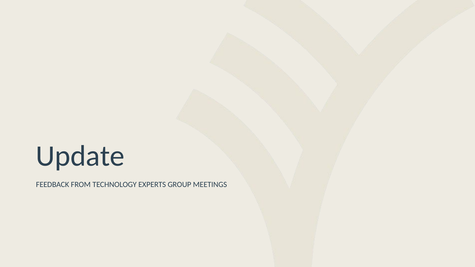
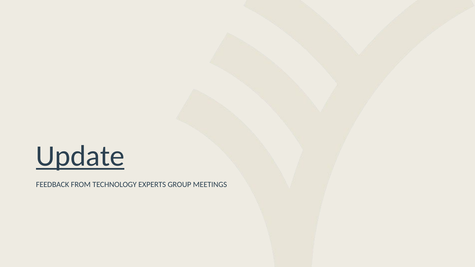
Update underline: none -> present
